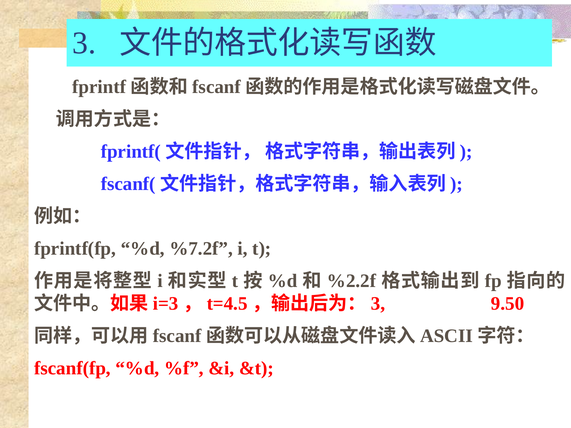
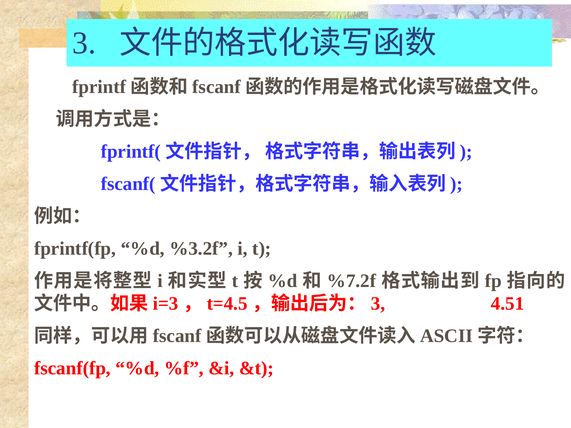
%7.2f: %7.2f -> %3.2f
%2.2f: %2.2f -> %7.2f
9.50: 9.50 -> 4.51
